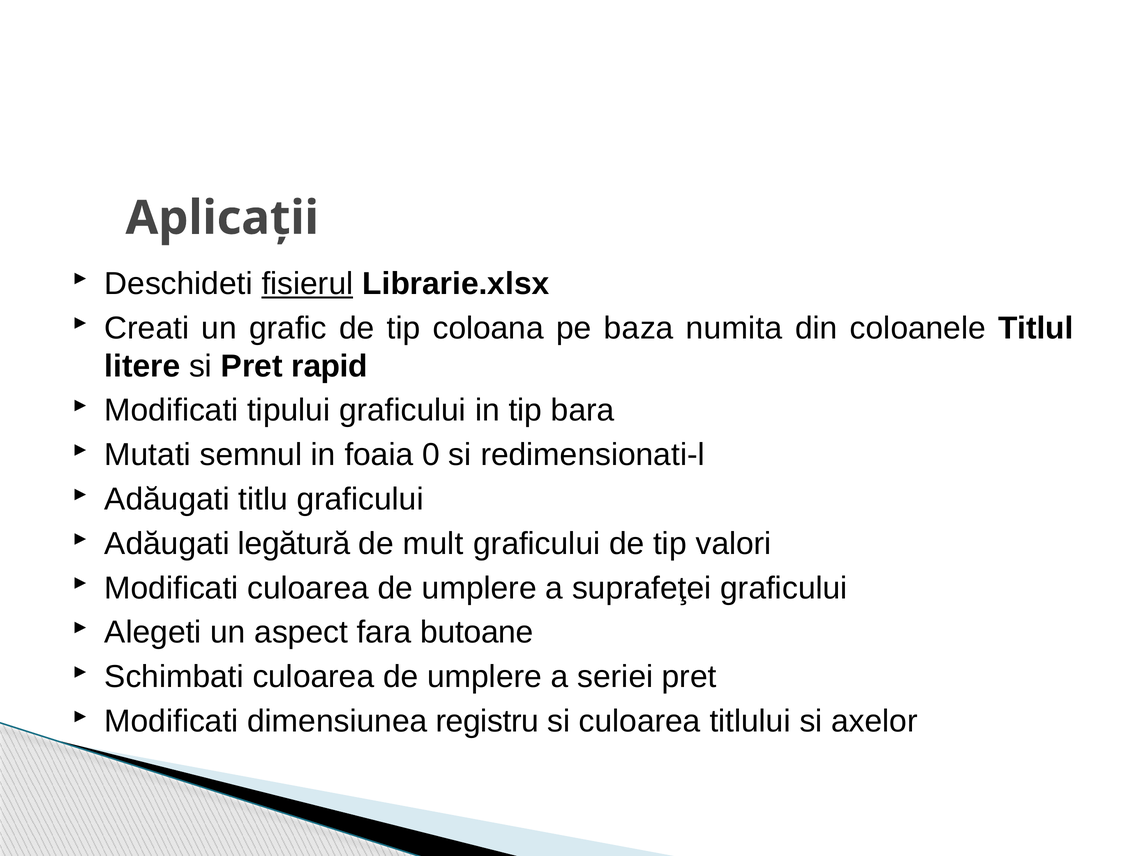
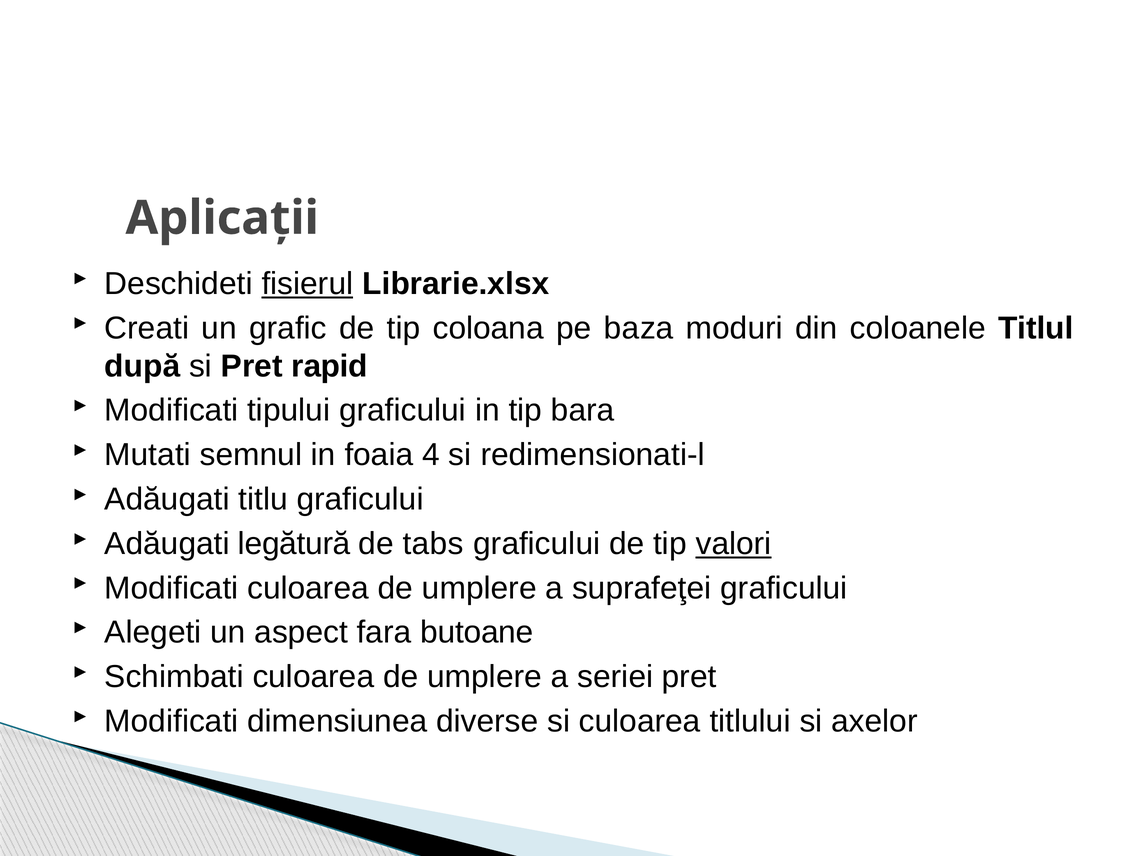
numita: numita -> moduri
litere: litere -> după
0: 0 -> 4
mult: mult -> tabs
valori underline: none -> present
registru: registru -> diverse
